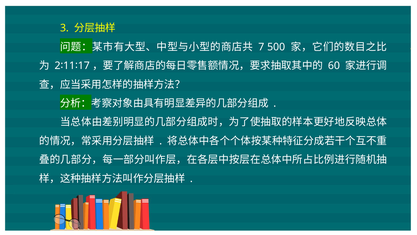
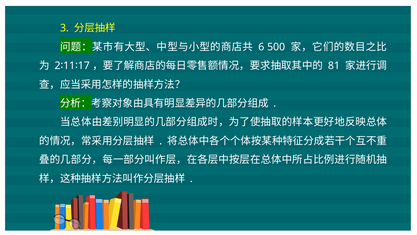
7: 7 -> 6
60: 60 -> 81
